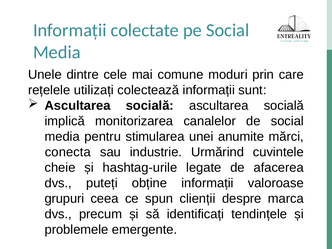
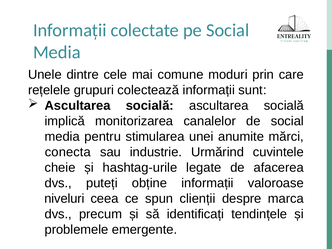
utilizați: utilizați -> grupuri
grupuri: grupuri -> niveluri
